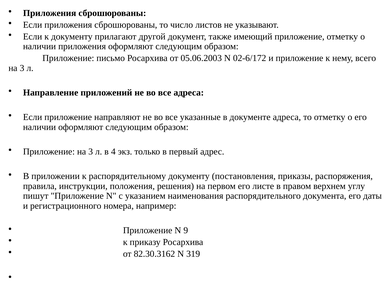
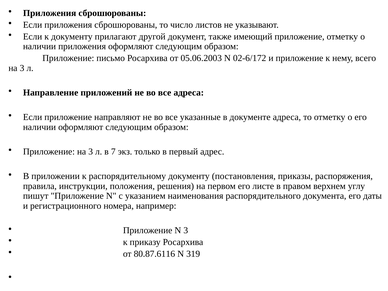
4: 4 -> 7
N 9: 9 -> 3
82.30.3162: 82.30.3162 -> 80.87.6116
